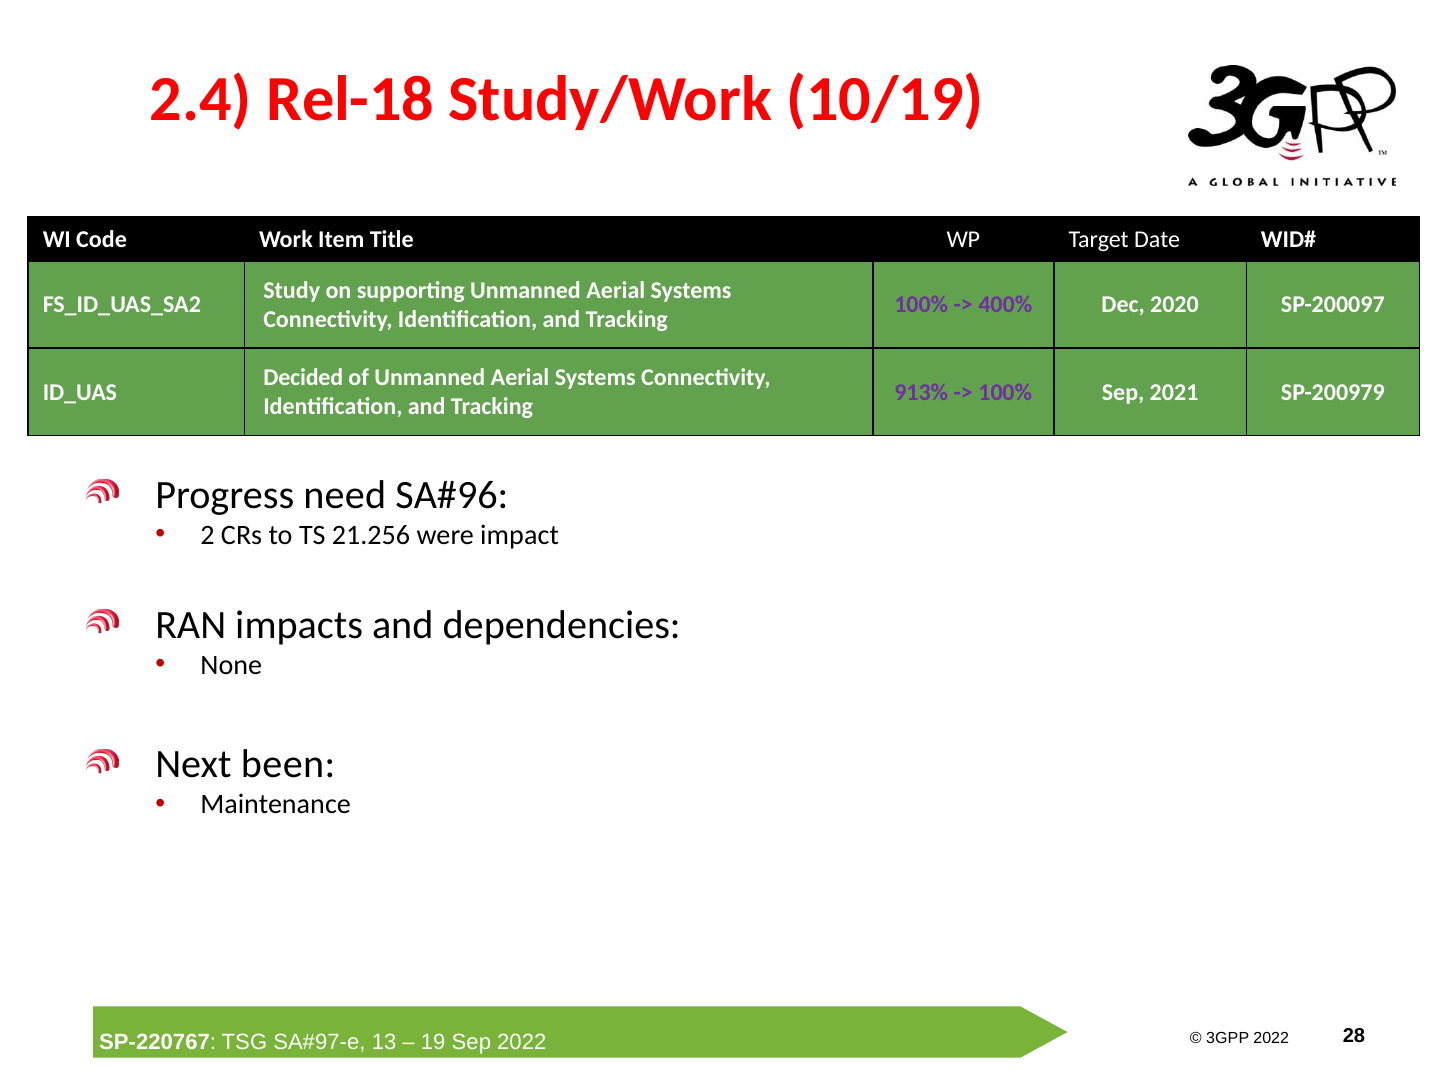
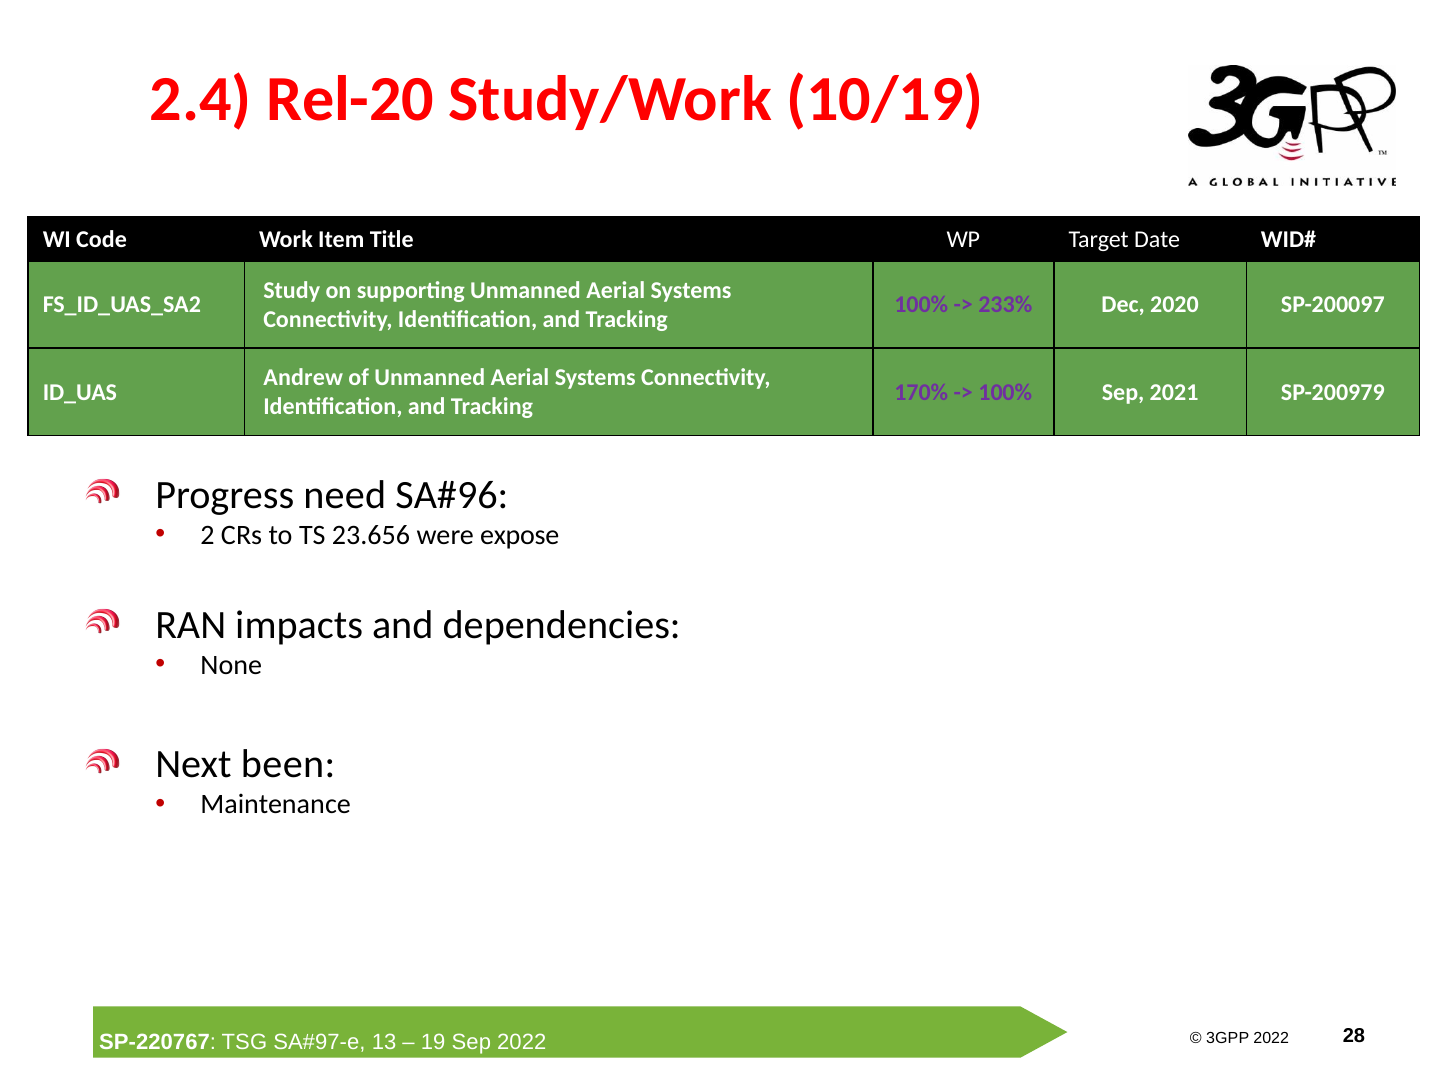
Rel-18: Rel-18 -> Rel-20
400%: 400% -> 233%
Decided: Decided -> Andrew
913%: 913% -> 170%
21.256: 21.256 -> 23.656
impact: impact -> expose
